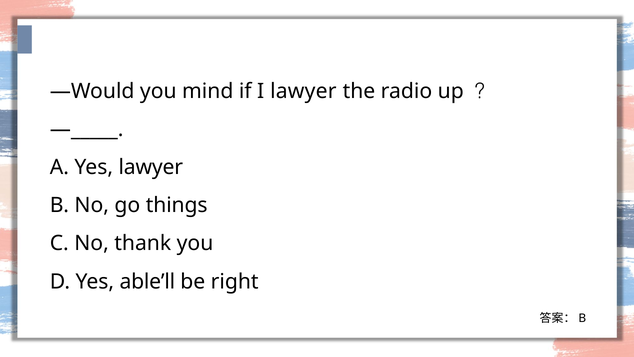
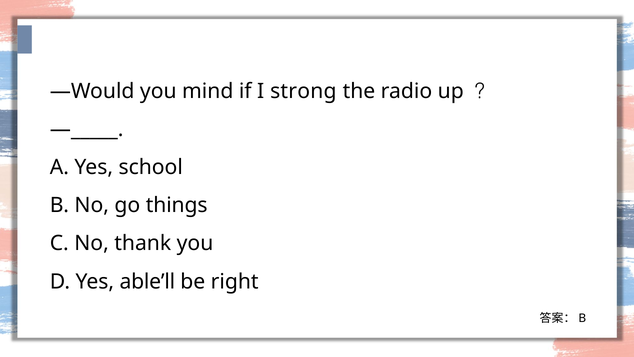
I lawyer: lawyer -> strong
Yes lawyer: lawyer -> school
